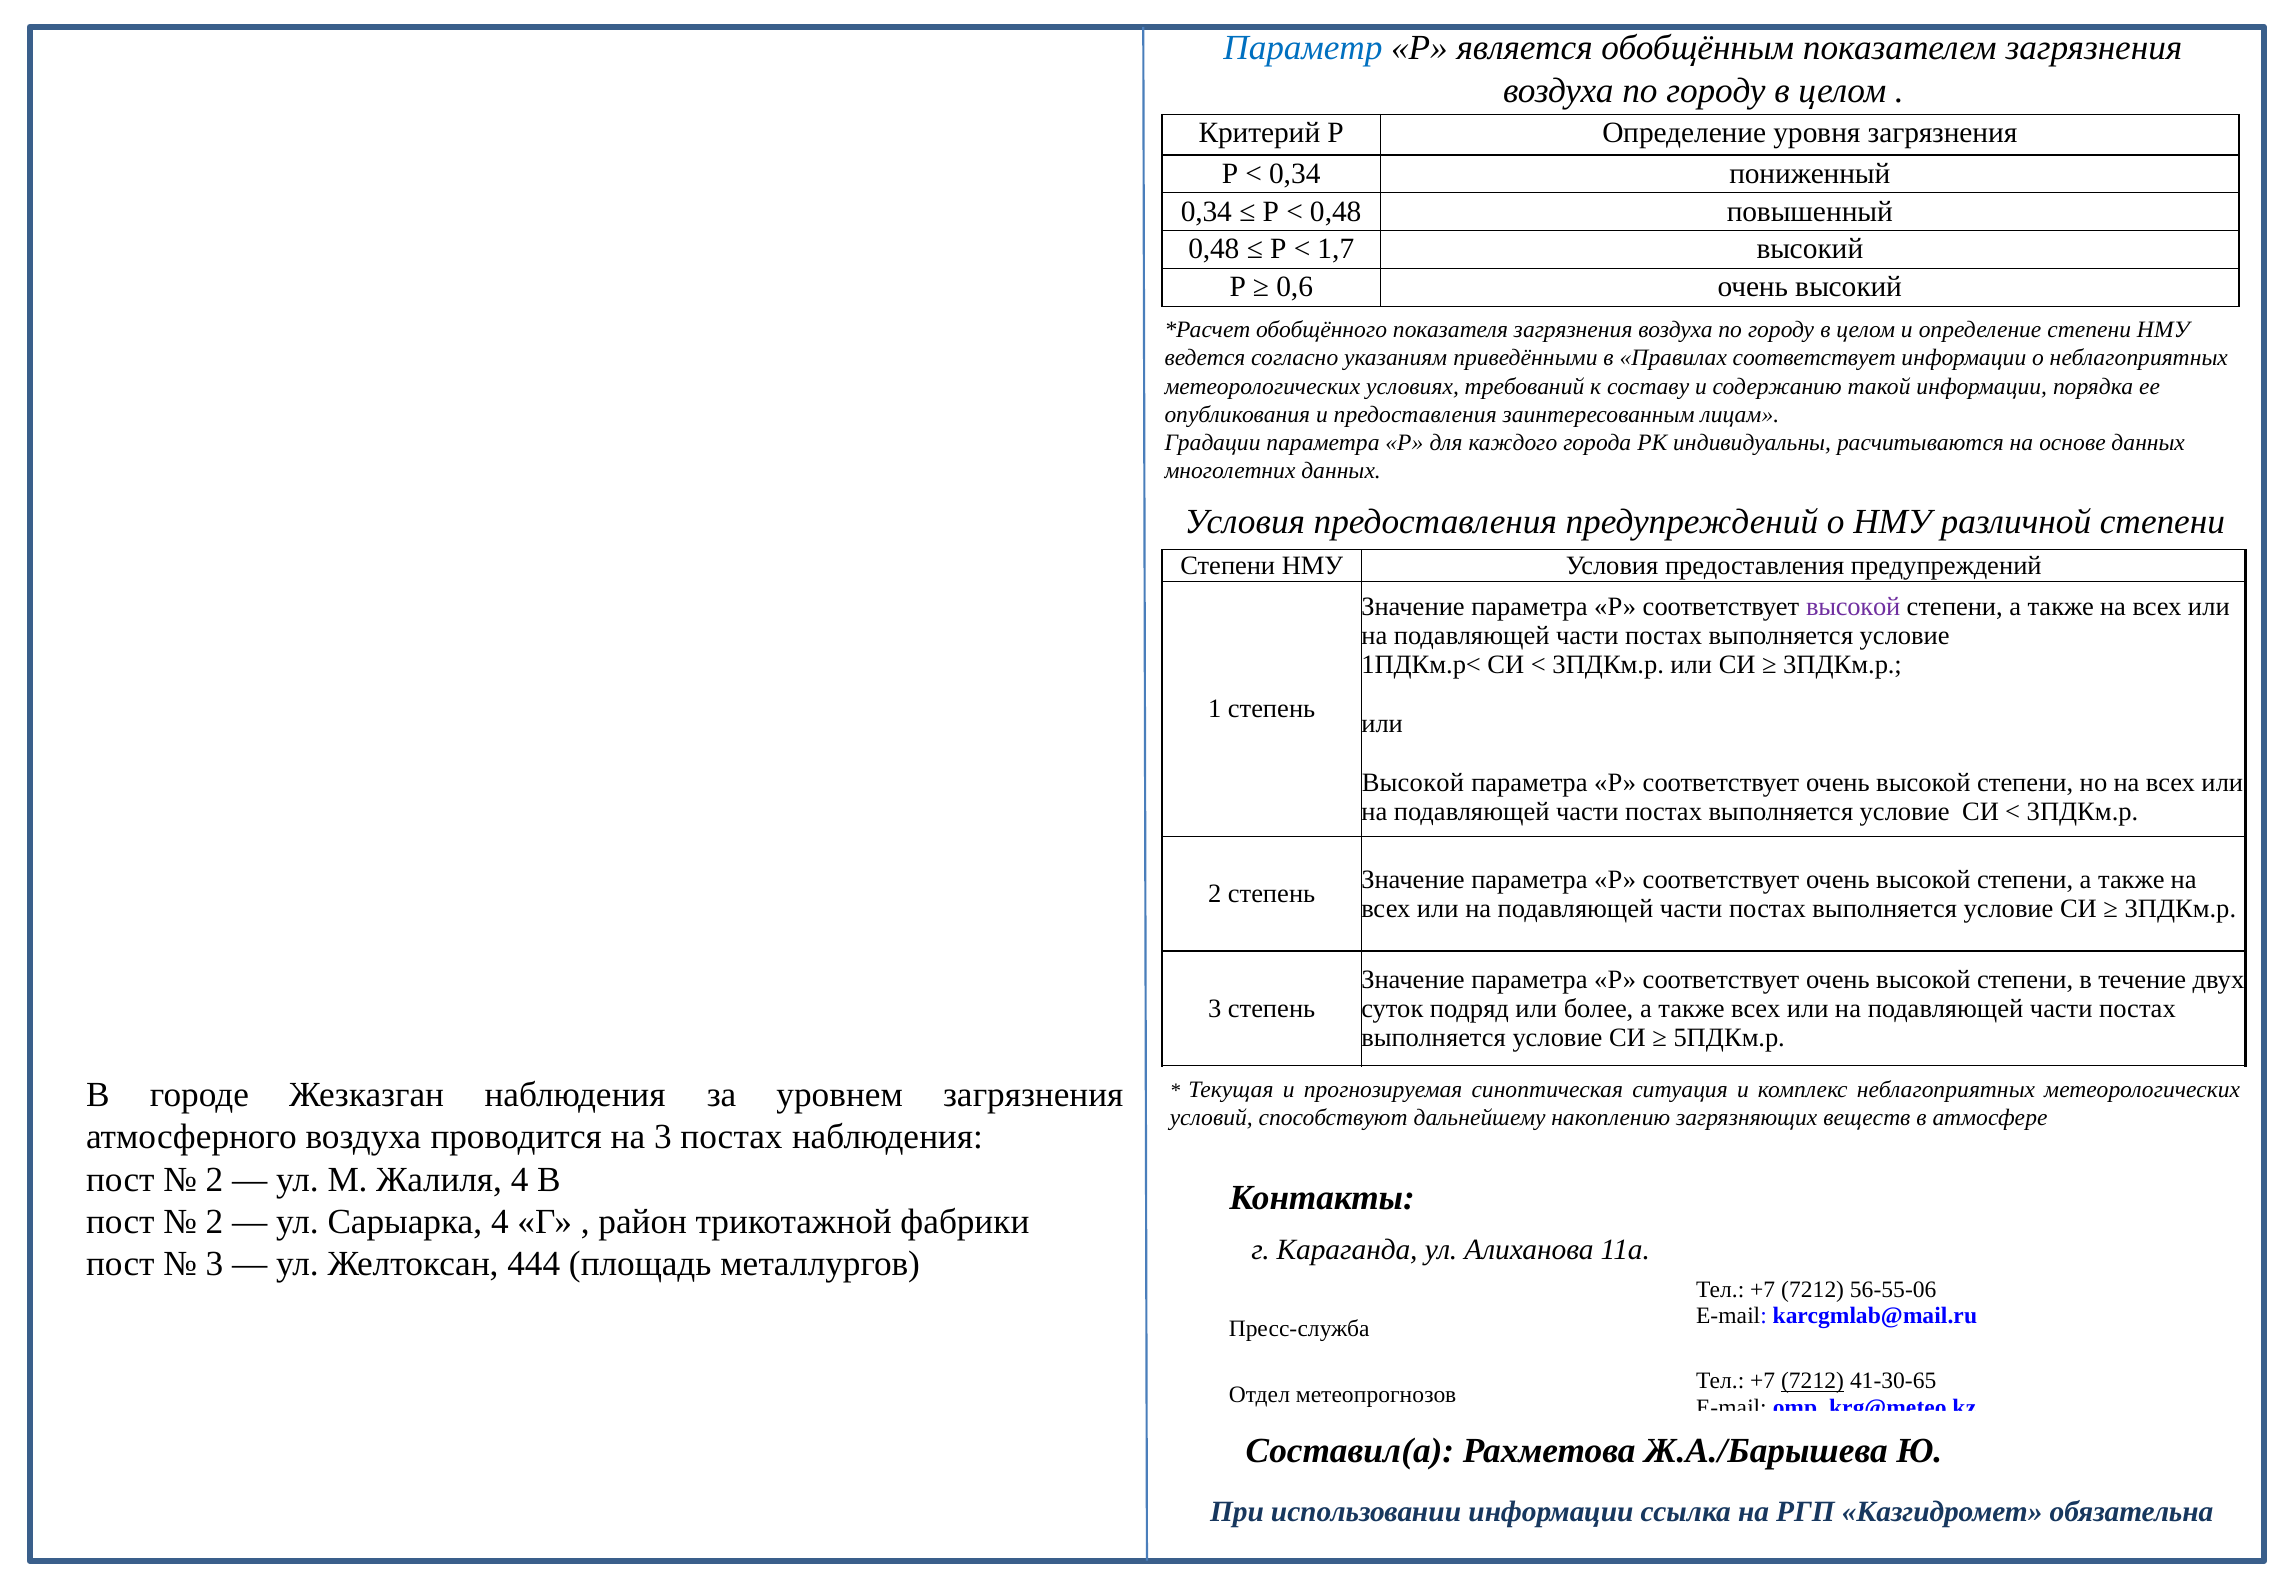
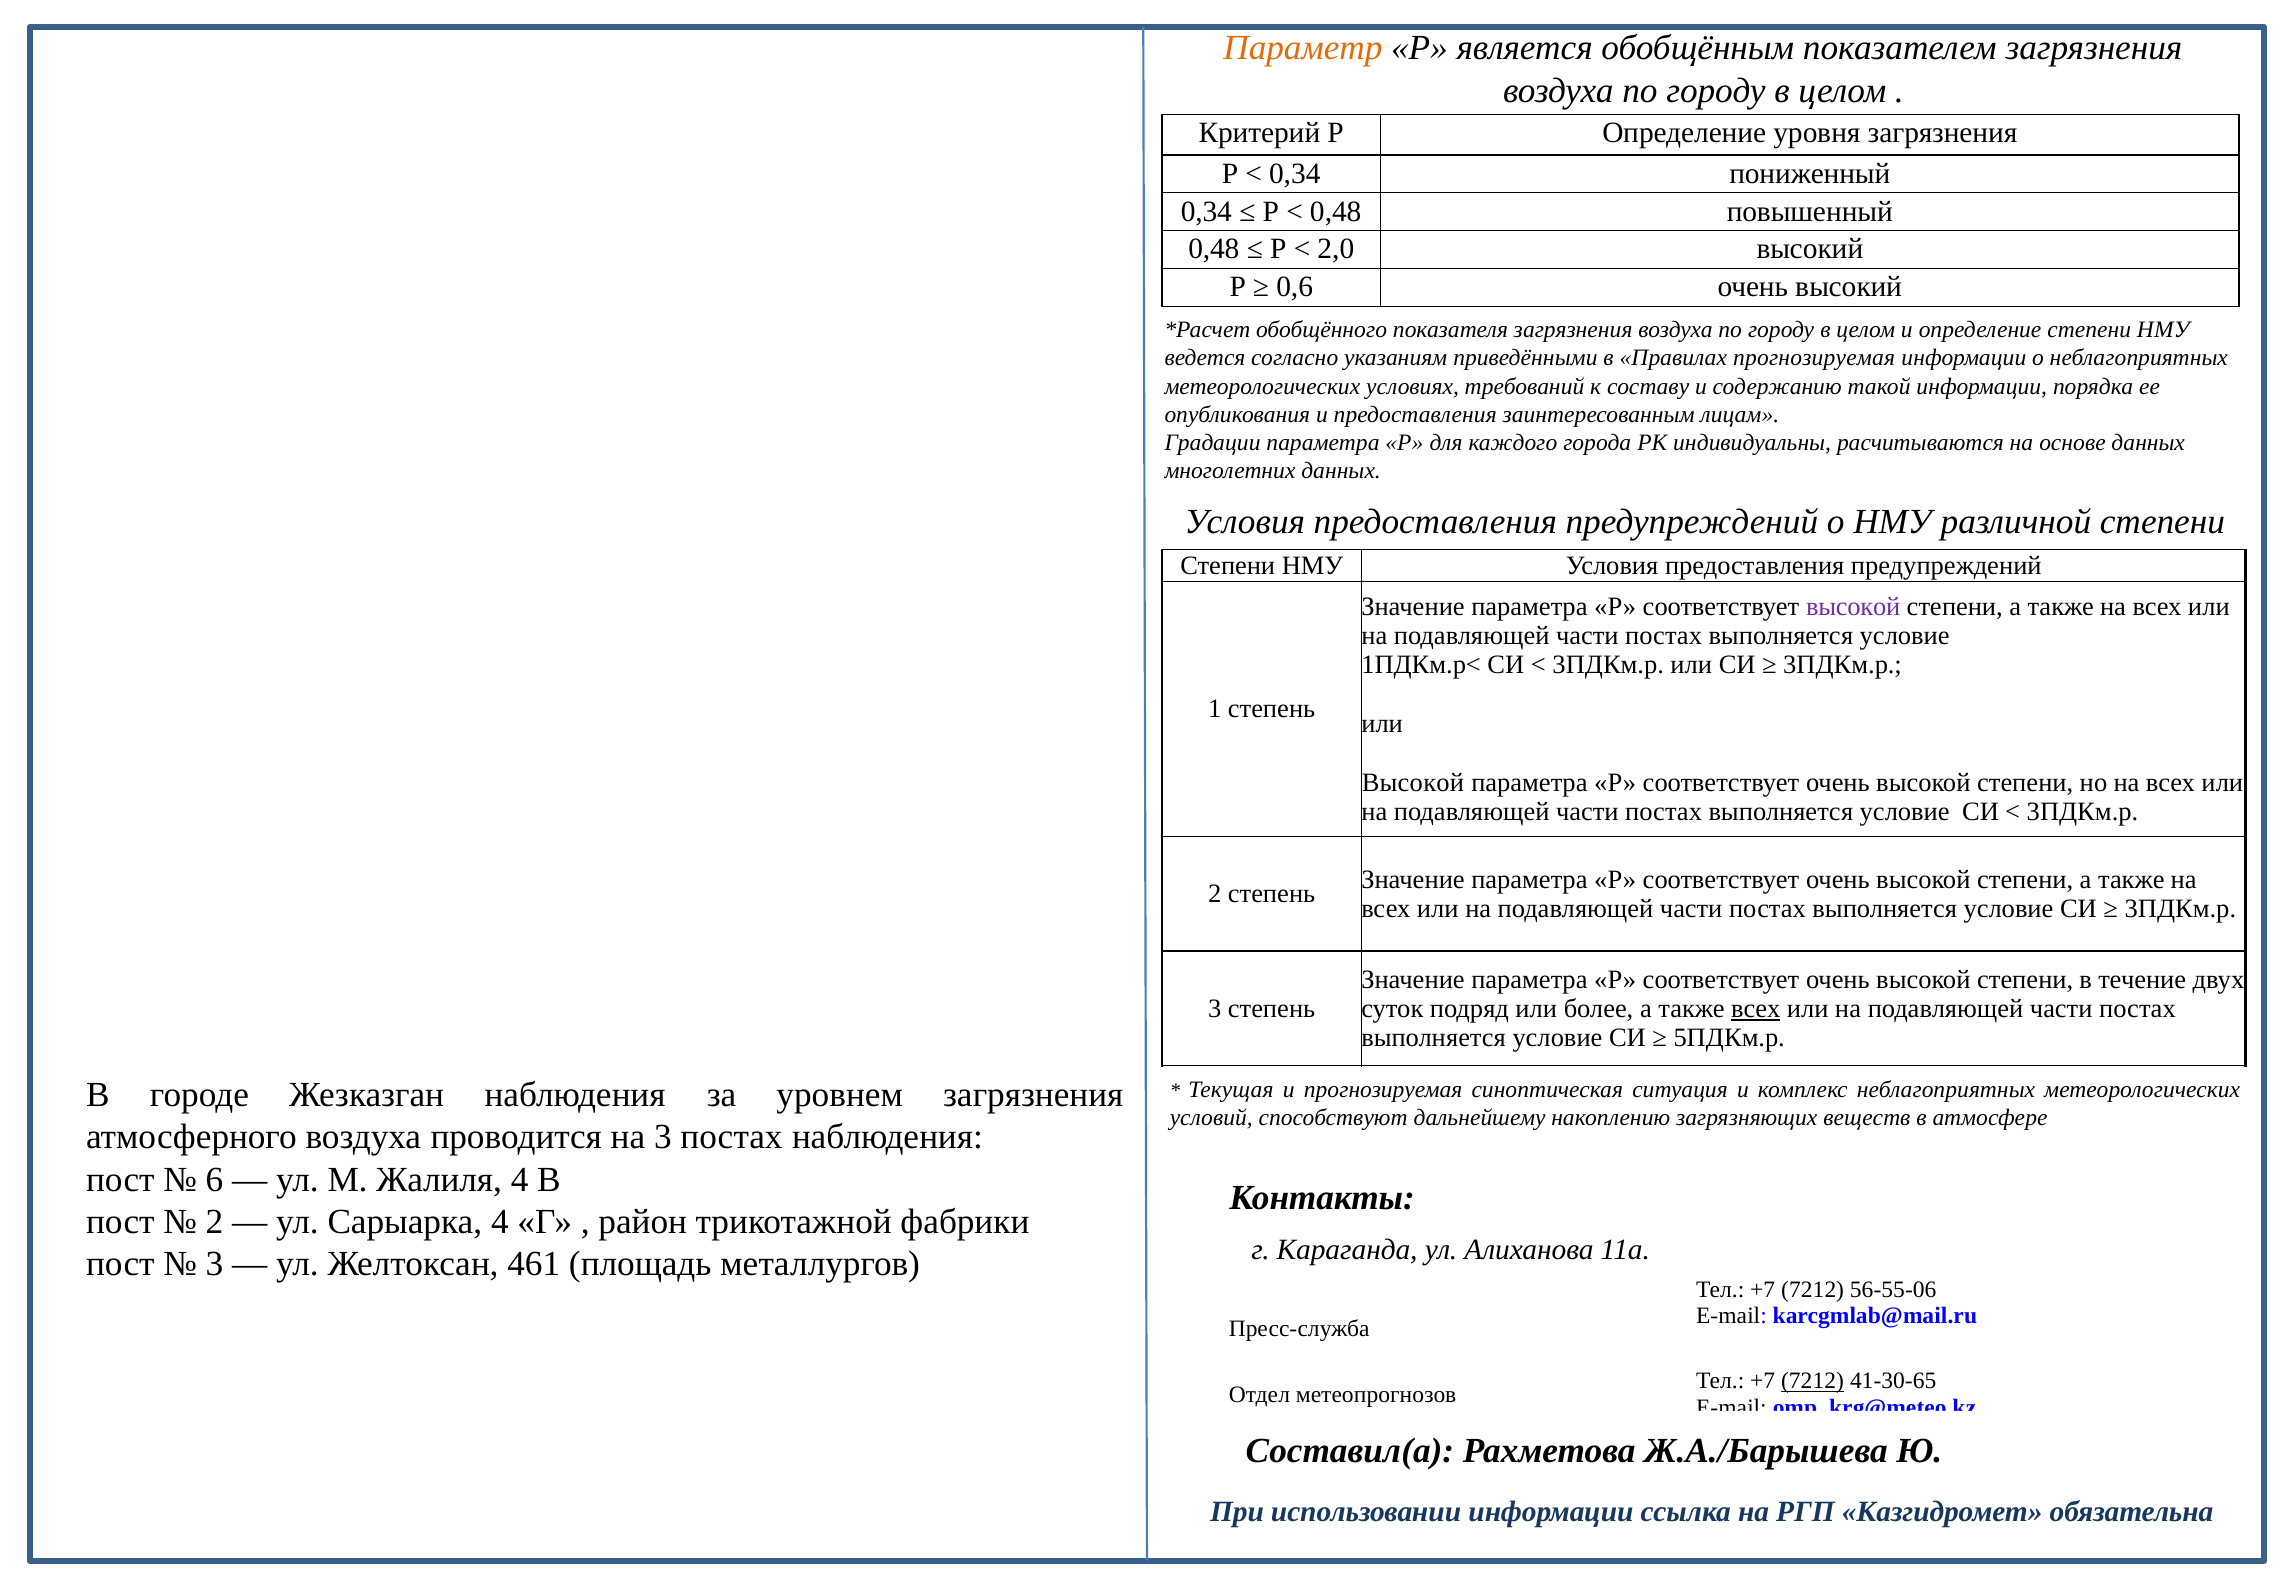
Параметр colour: blue -> orange
1,7: 1,7 -> 2,0
Правилах соответствует: соответствует -> прогнозируемая
всех at (1756, 1009) underline: none -> present
2 at (214, 1180): 2 -> 6
444: 444 -> 461
